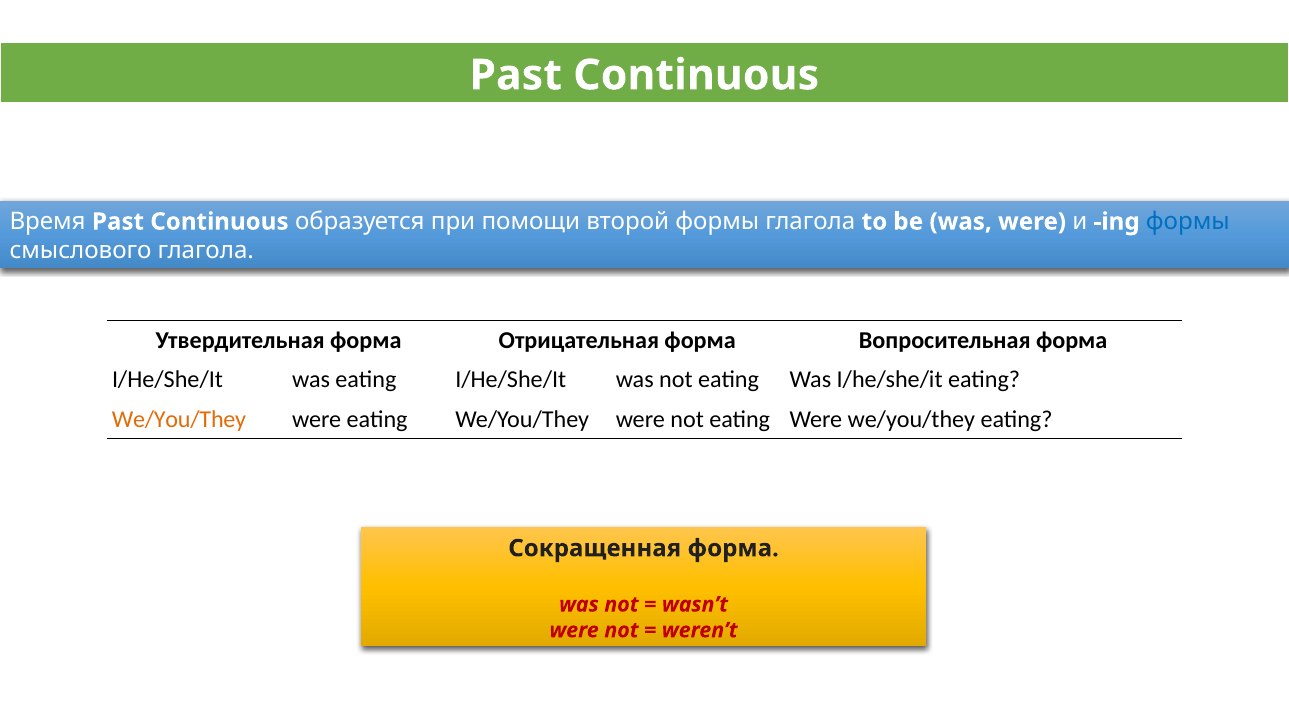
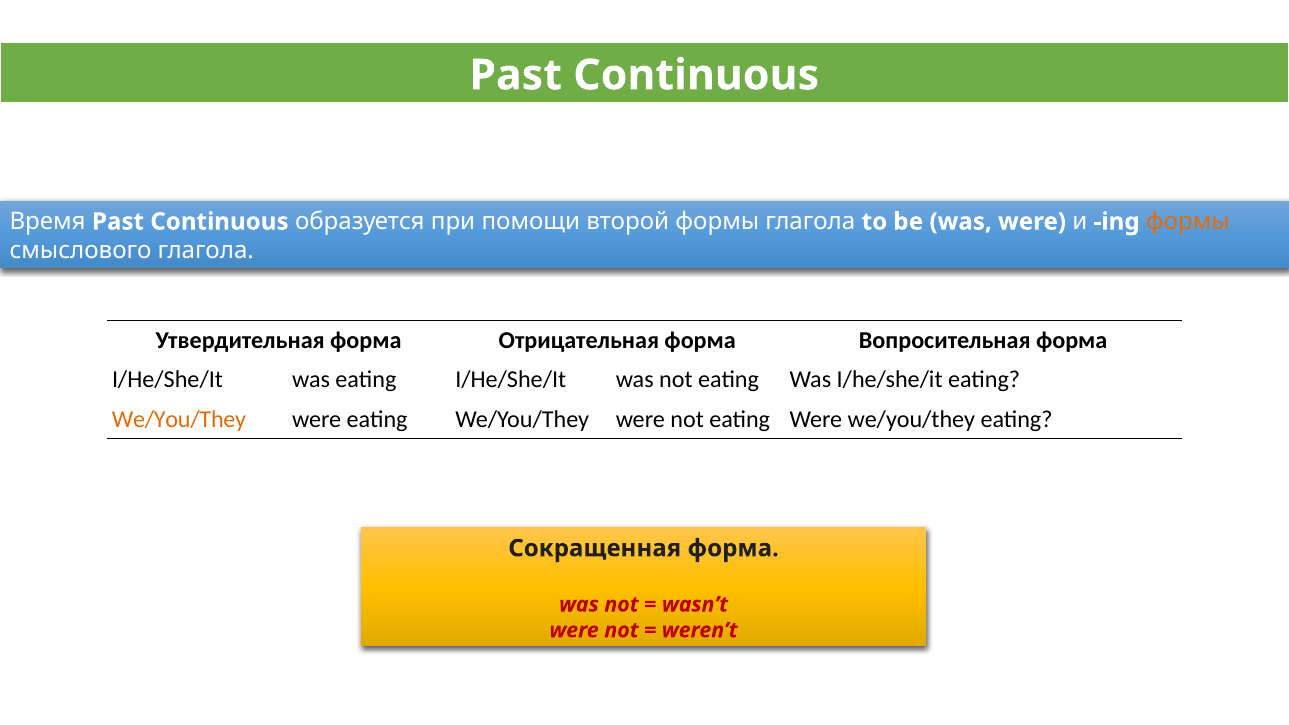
формы at (1188, 222) colour: blue -> orange
